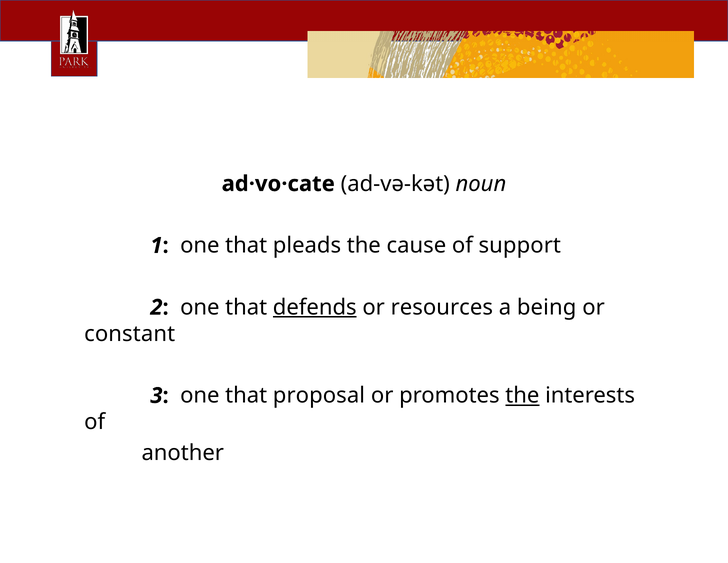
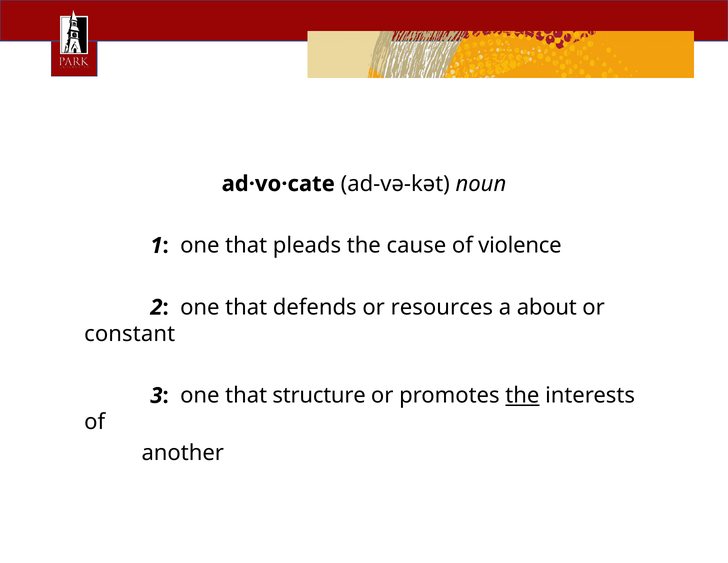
support: support -> violence
defends underline: present -> none
being: being -> about
proposal: proposal -> structure
